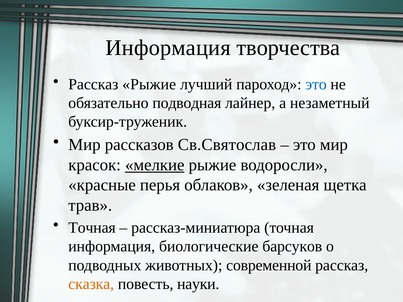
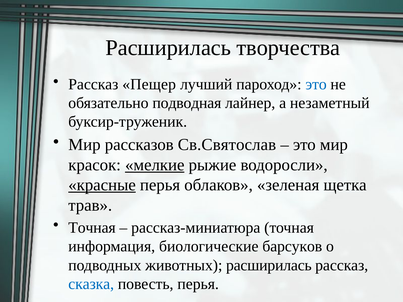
Информация at (168, 48): Информация -> Расширилась
Рассказ Рыжие: Рыжие -> Пещер
красные underline: none -> present
животных современной: современной -> расширилась
сказка colour: orange -> blue
повесть науки: науки -> перья
